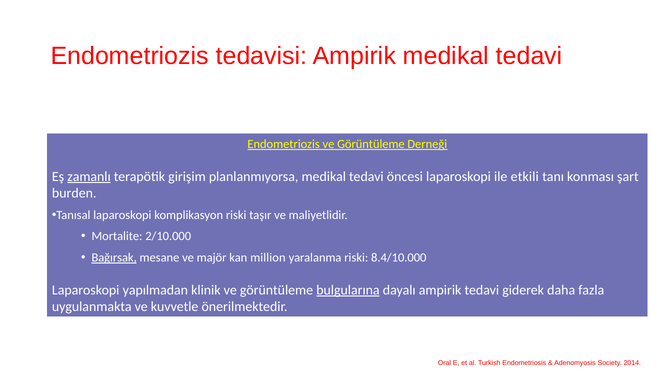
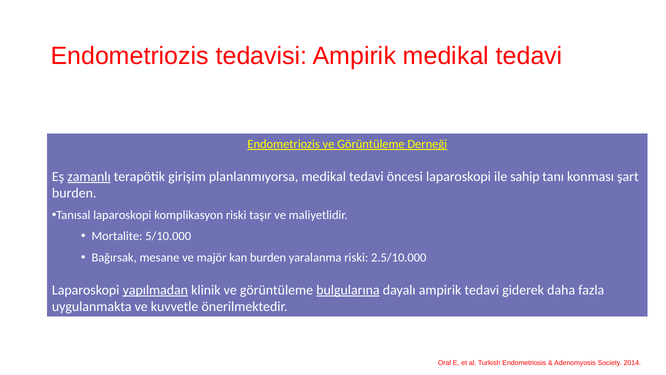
etkili: etkili -> sahip
2/10.000: 2/10.000 -> 5/10.000
Bağırsak underline: present -> none
kan million: million -> burden
8.4/10.000: 8.4/10.000 -> 2.5/10.000
yapılmadan underline: none -> present
